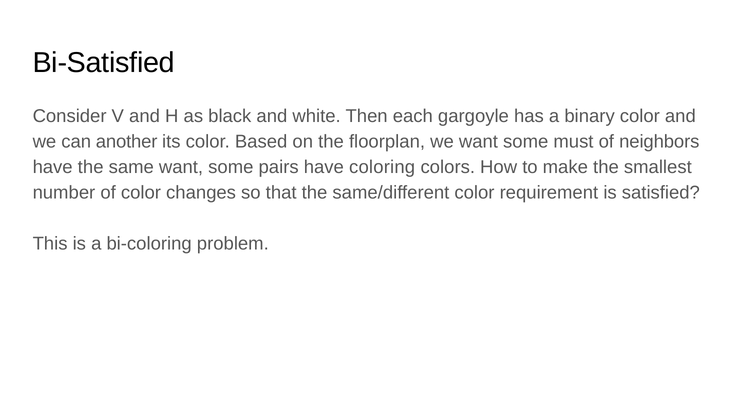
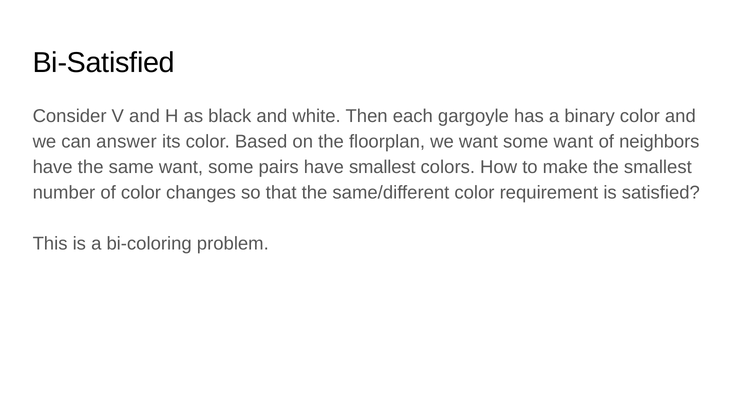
another: another -> answer
some must: must -> want
have coloring: coloring -> smallest
